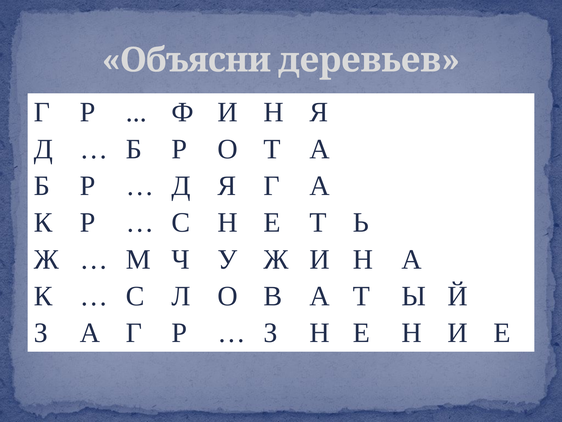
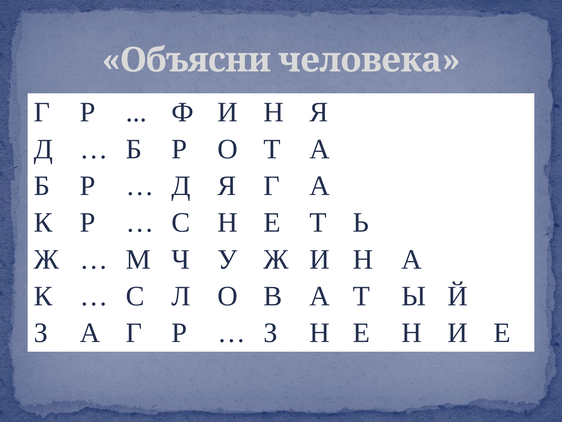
деревьев: деревьев -> человека
